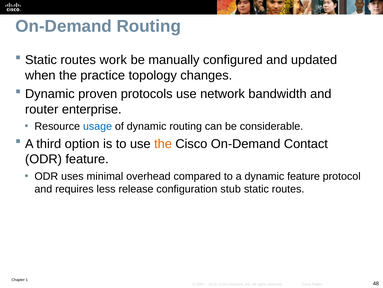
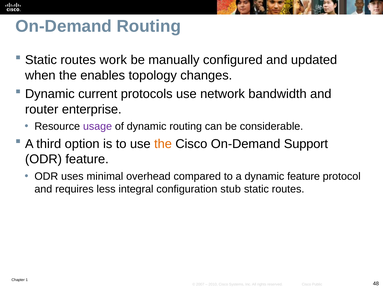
practice: practice -> enables
proven: proven -> current
usage colour: blue -> purple
Contact: Contact -> Support
release: release -> integral
